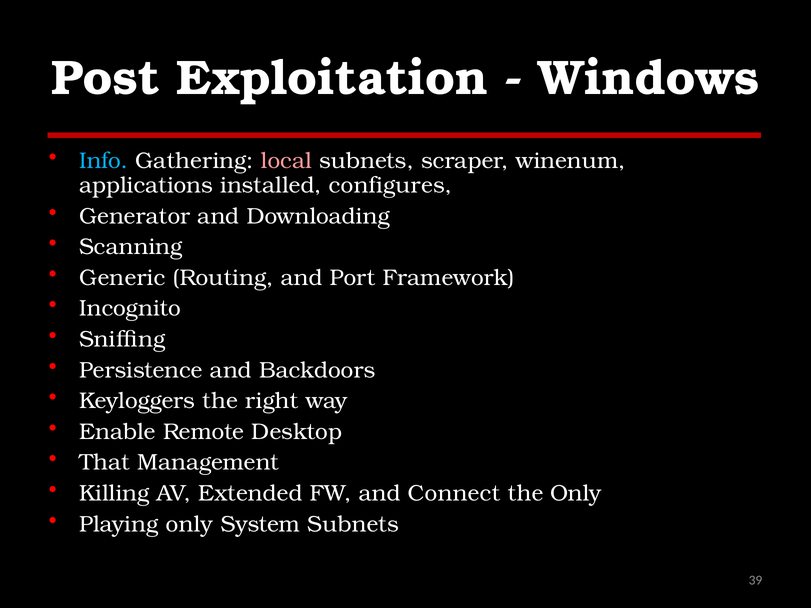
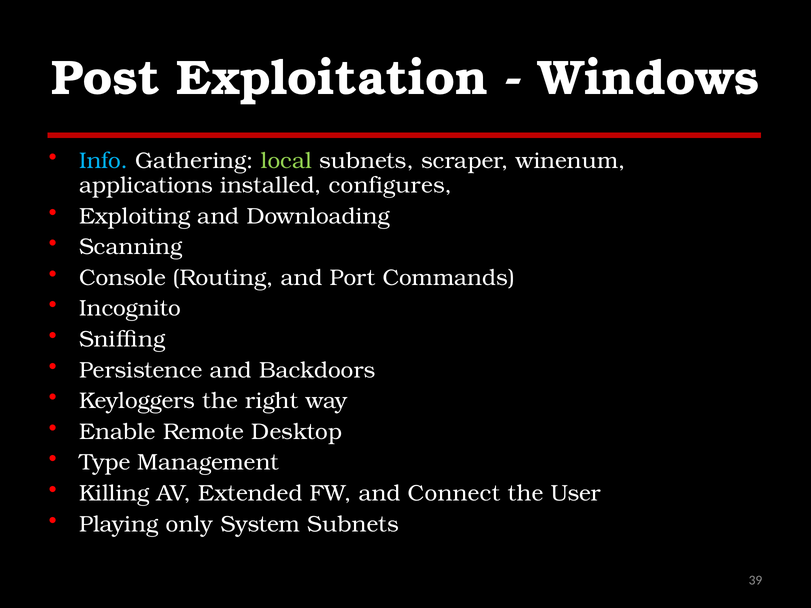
local colour: pink -> light green
Generator: Generator -> Exploiting
Generic: Generic -> Console
Framework: Framework -> Commands
That: That -> Type
the Only: Only -> User
